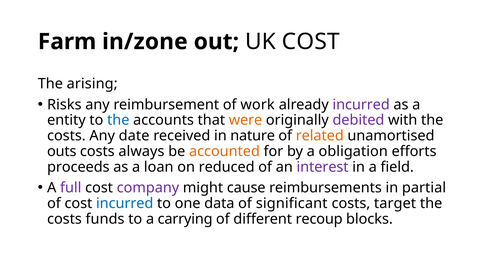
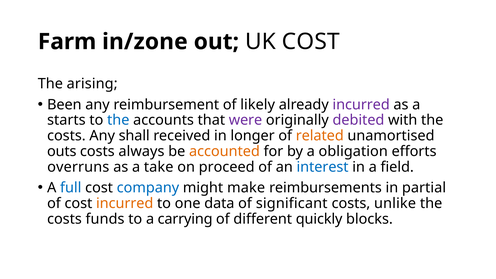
Risks: Risks -> Been
work: work -> likely
entity: entity -> starts
were colour: orange -> purple
date: date -> shall
nature: nature -> longer
proceeds: proceeds -> overruns
loan: loan -> take
reduced: reduced -> proceed
interest colour: purple -> blue
full colour: purple -> blue
company colour: purple -> blue
cause: cause -> make
incurred at (125, 203) colour: blue -> orange
target: target -> unlike
recoup: recoup -> quickly
